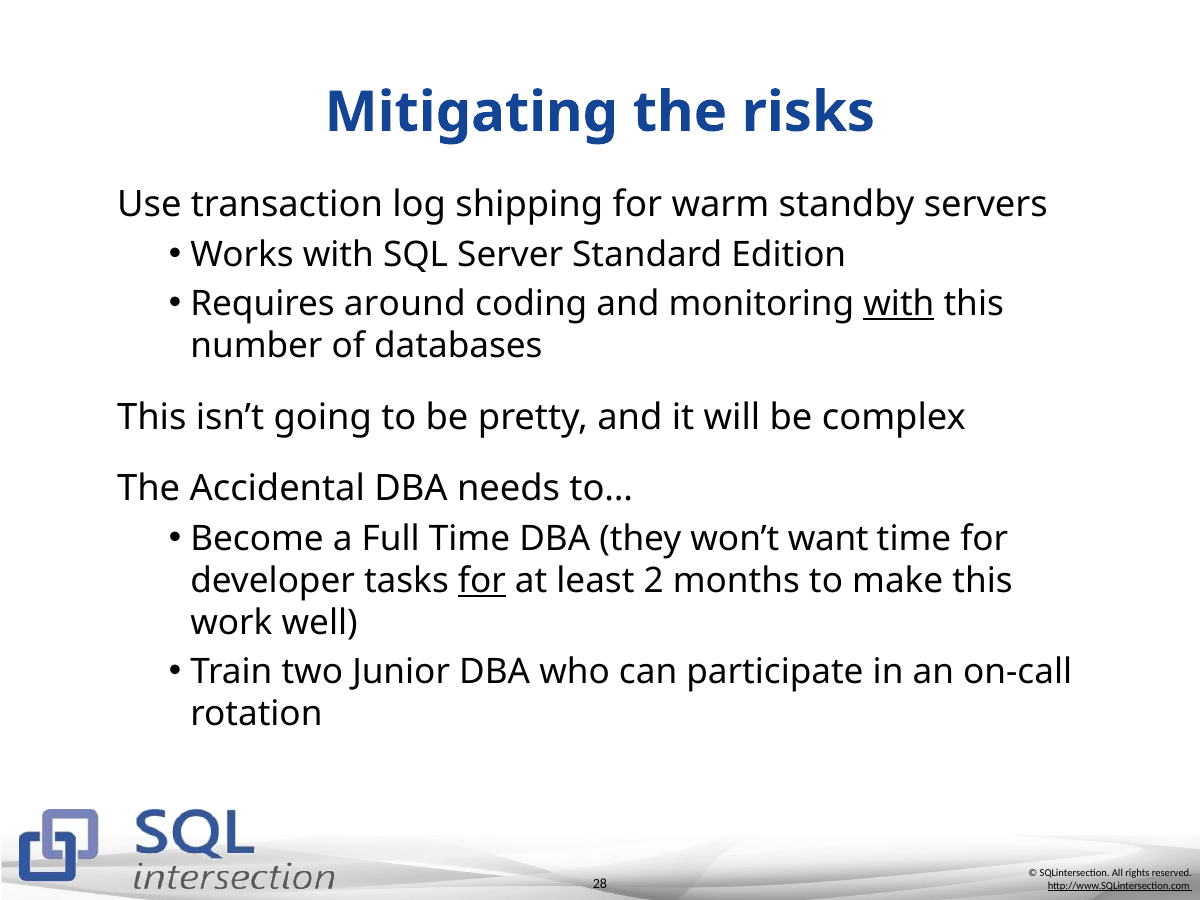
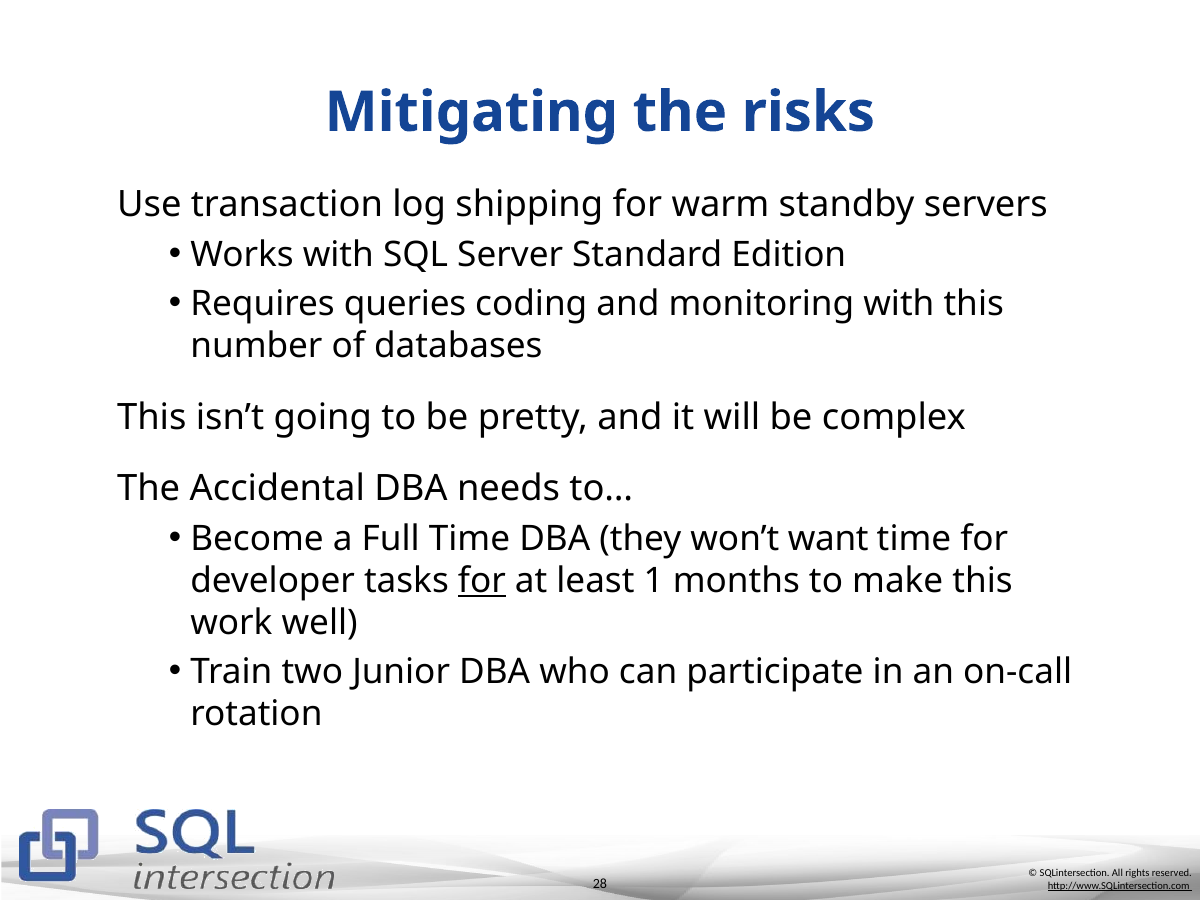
around: around -> queries
with at (899, 304) underline: present -> none
2: 2 -> 1
